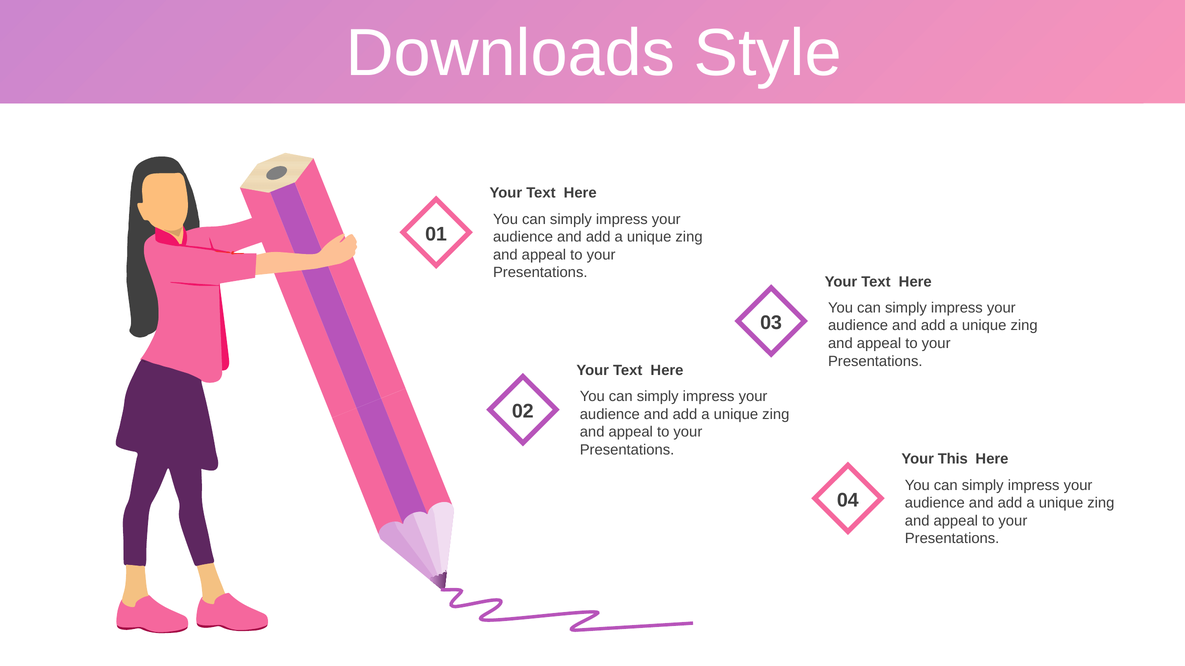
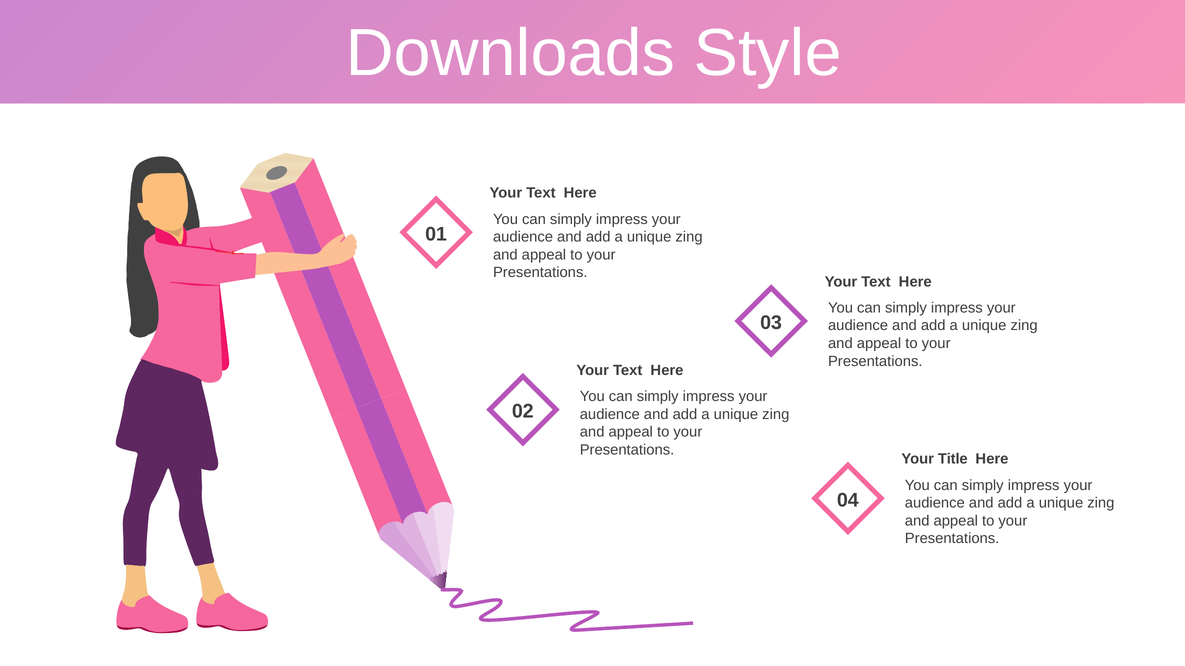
This: This -> Title
